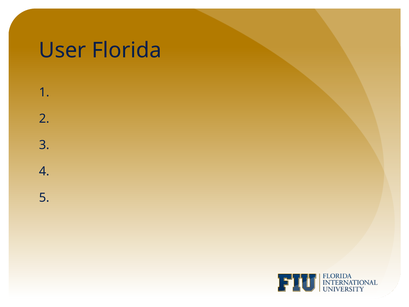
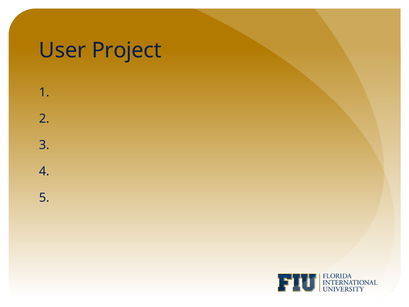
Florida: Florida -> Project
